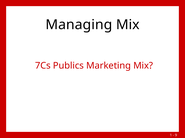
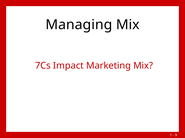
Publics: Publics -> Impact
